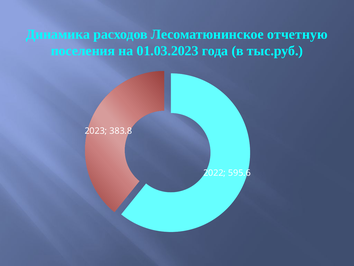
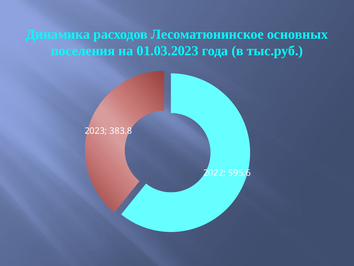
отчетную: отчетную -> основных
